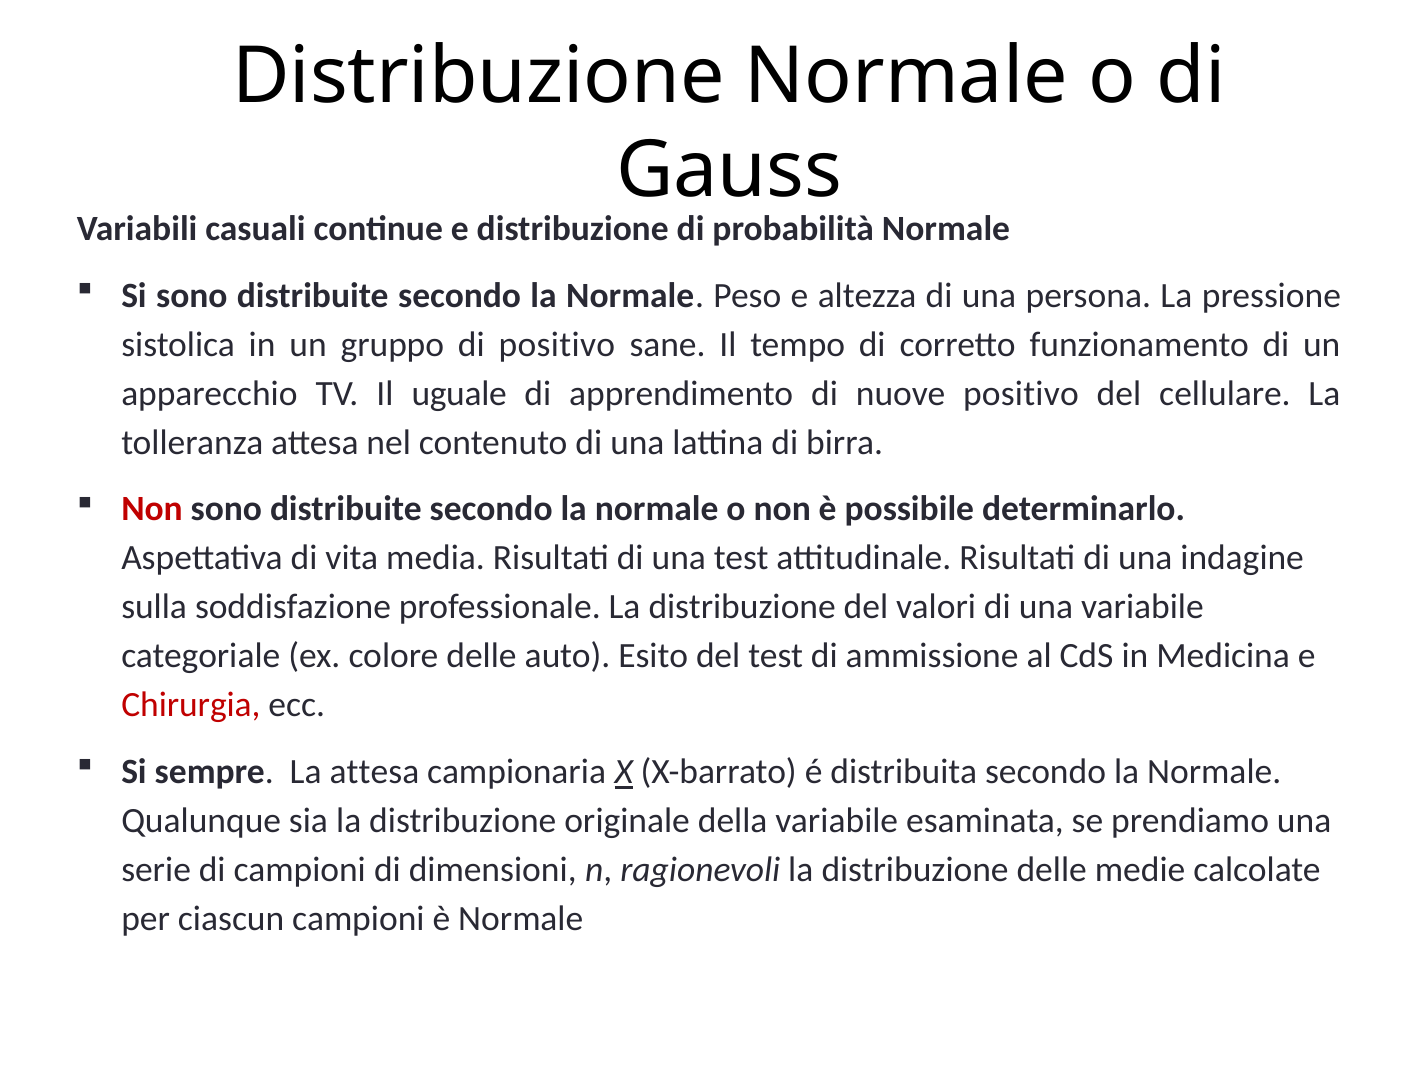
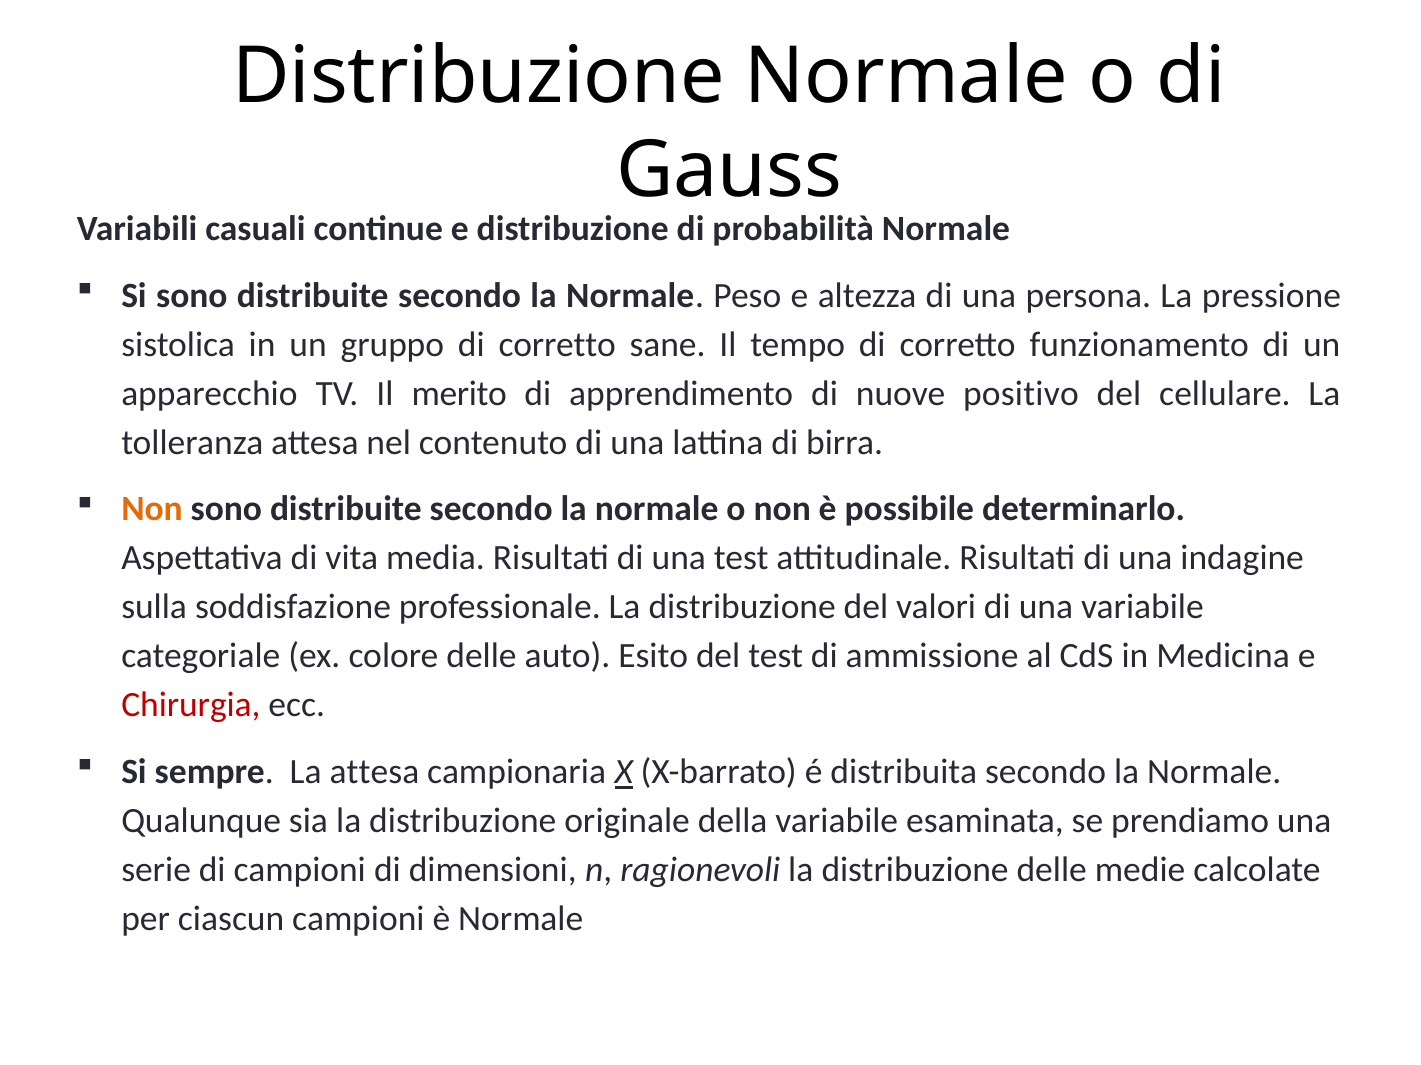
gruppo di positivo: positivo -> corretto
uguale: uguale -> merito
Non at (152, 510) colour: red -> orange
